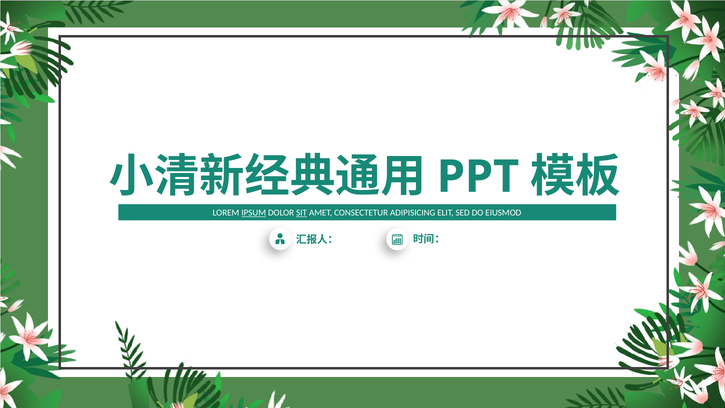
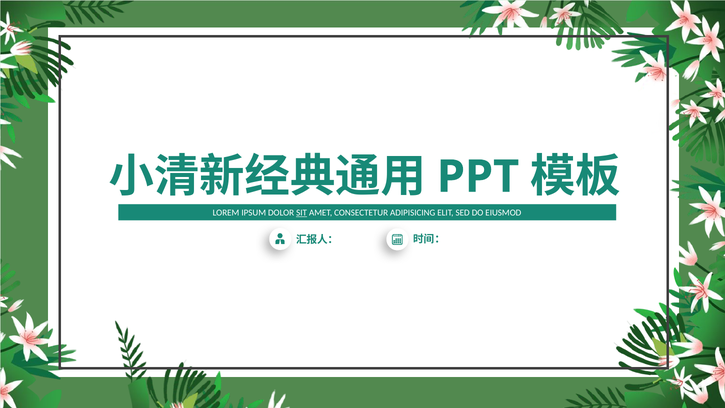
IPSUM underline: present -> none
